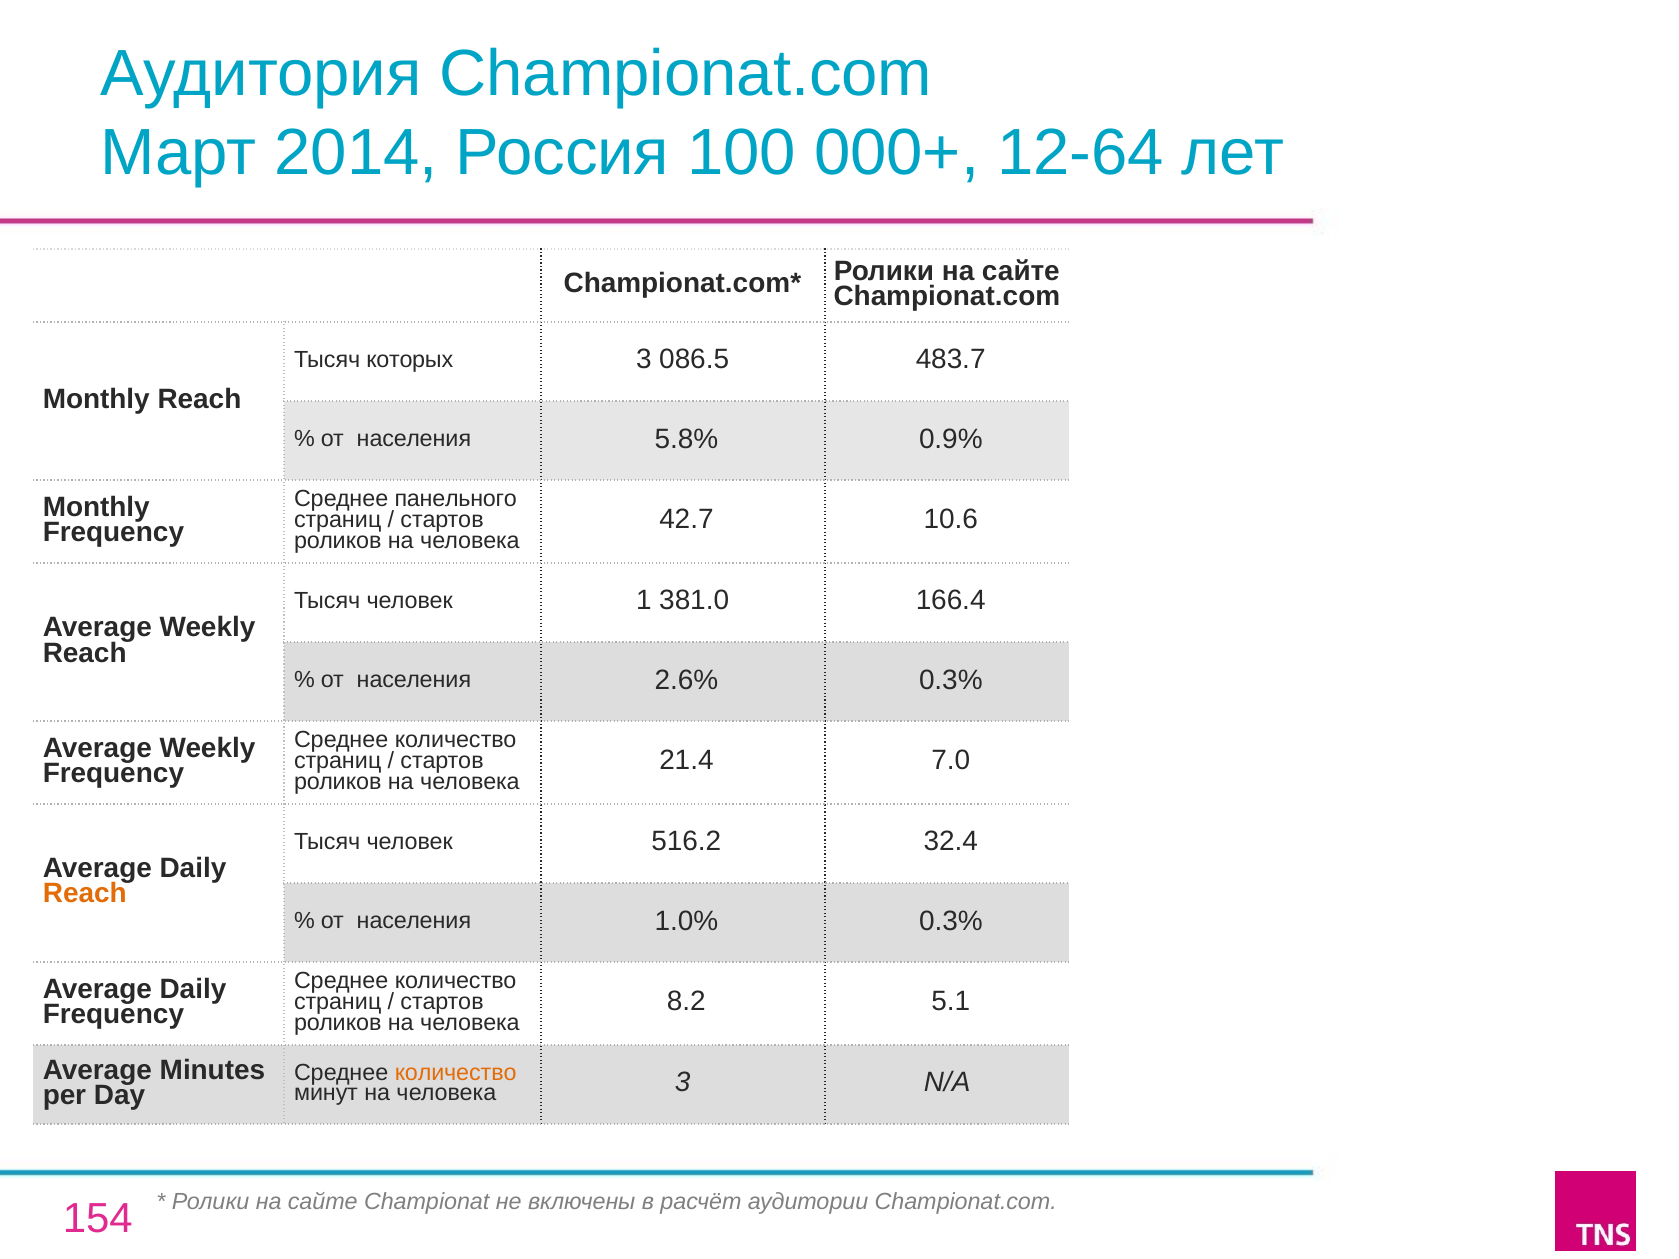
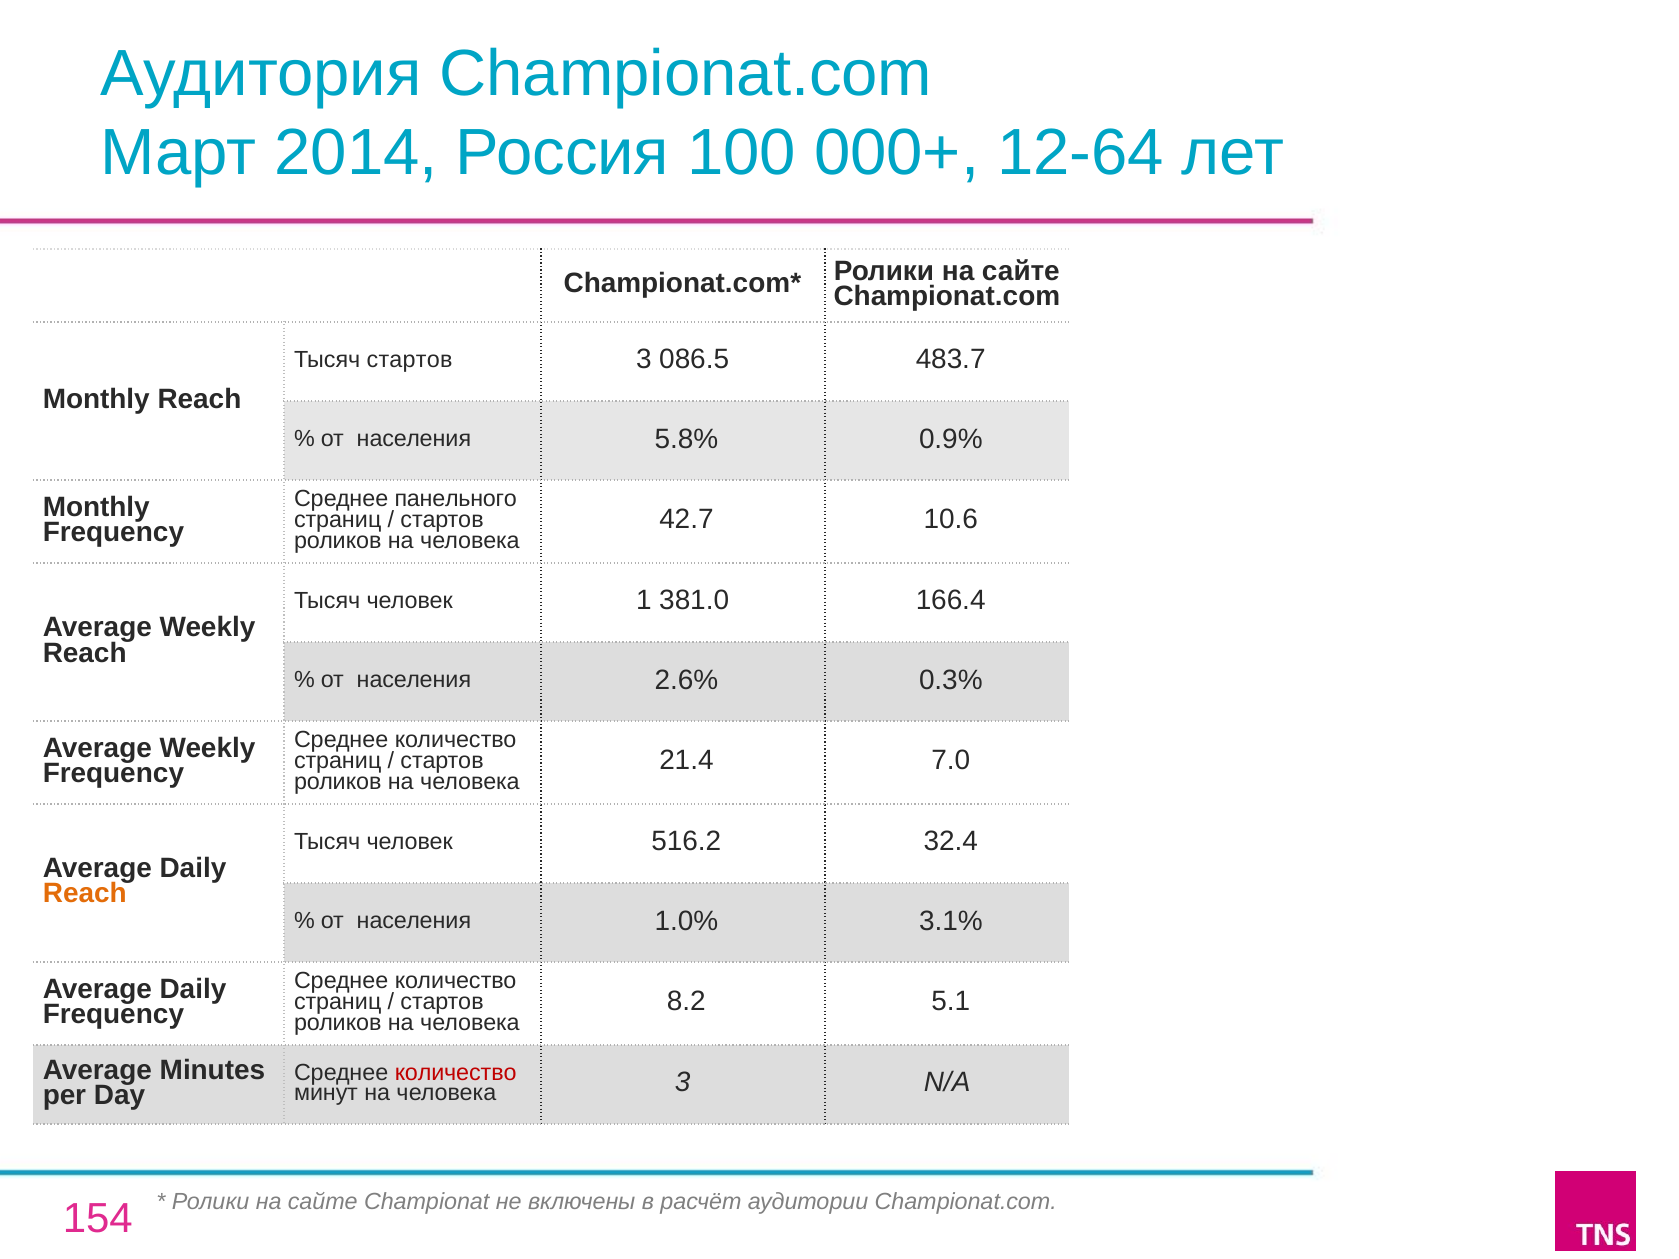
Тысяч которых: которых -> стартов
1.0% 0.3%: 0.3% -> 3.1%
количество at (456, 1073) colour: orange -> red
